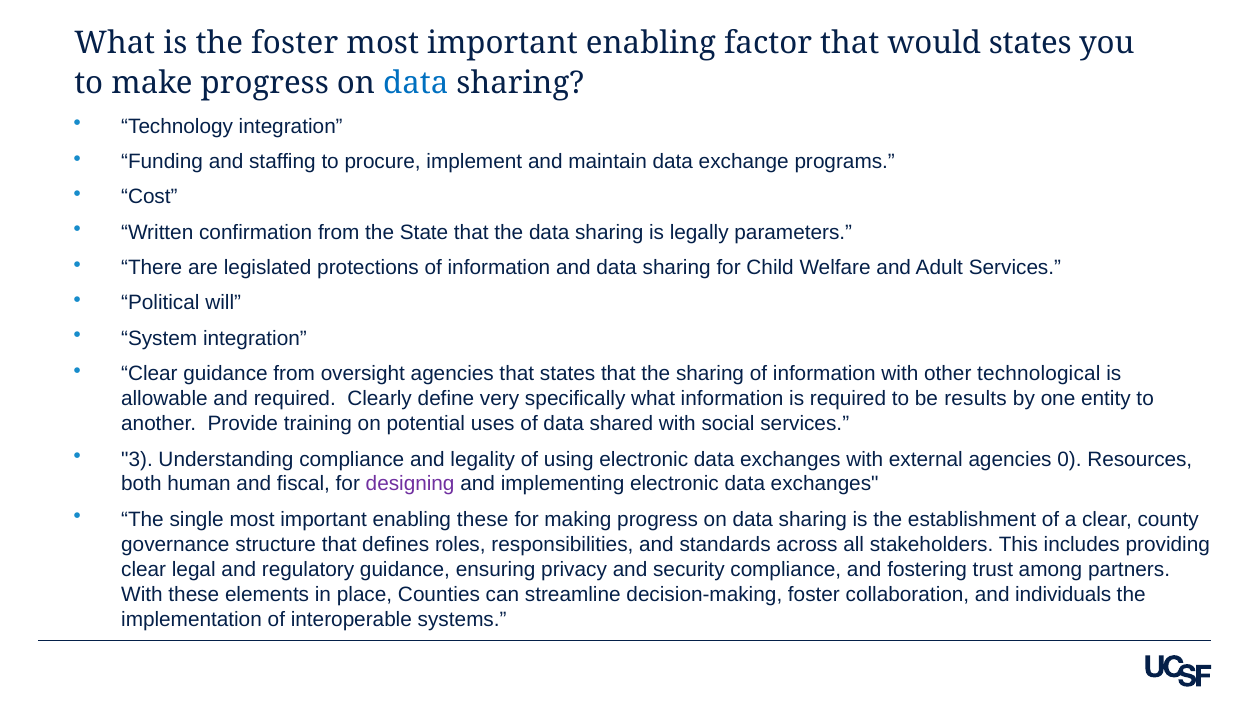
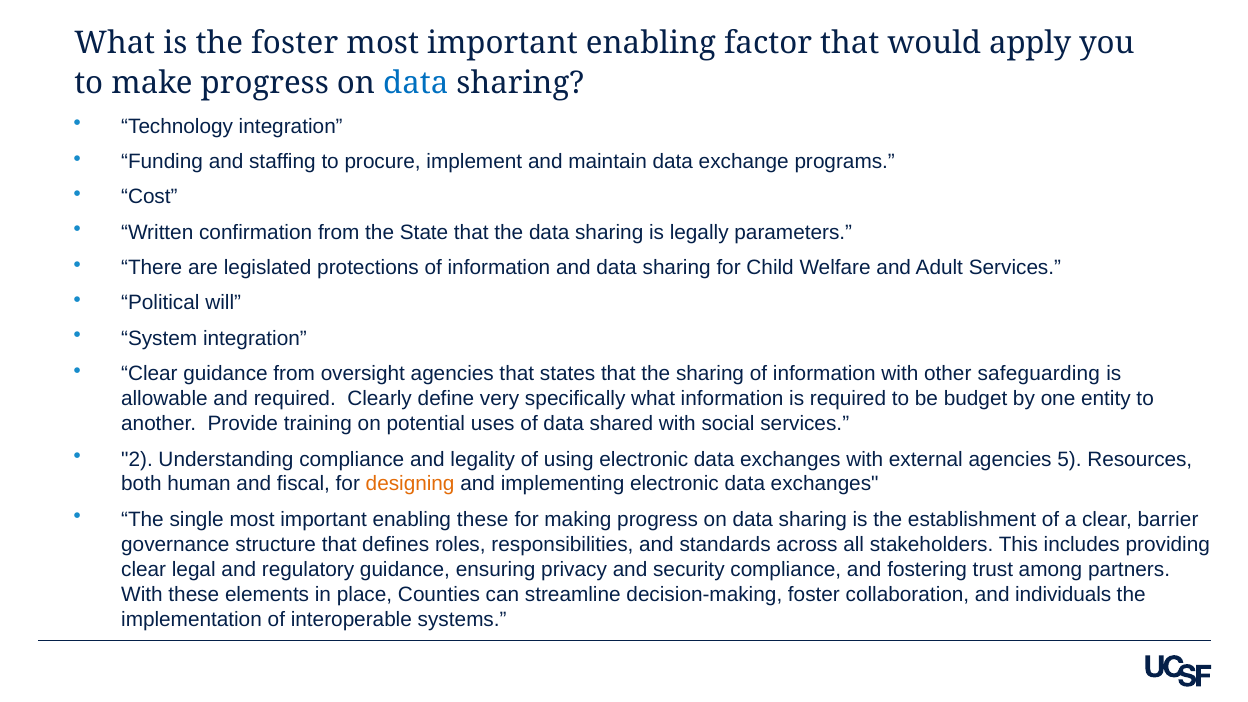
would states: states -> apply
technological: technological -> safeguarding
results: results -> budget
3: 3 -> 2
0: 0 -> 5
designing colour: purple -> orange
county: county -> barrier
